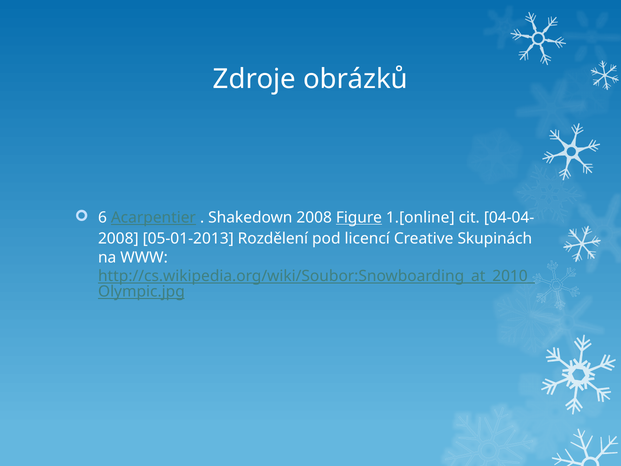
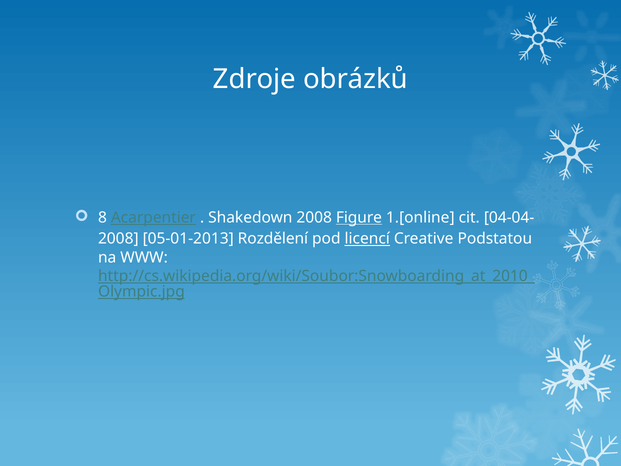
6: 6 -> 8
licencí underline: none -> present
Skupinách: Skupinách -> Podstatou
